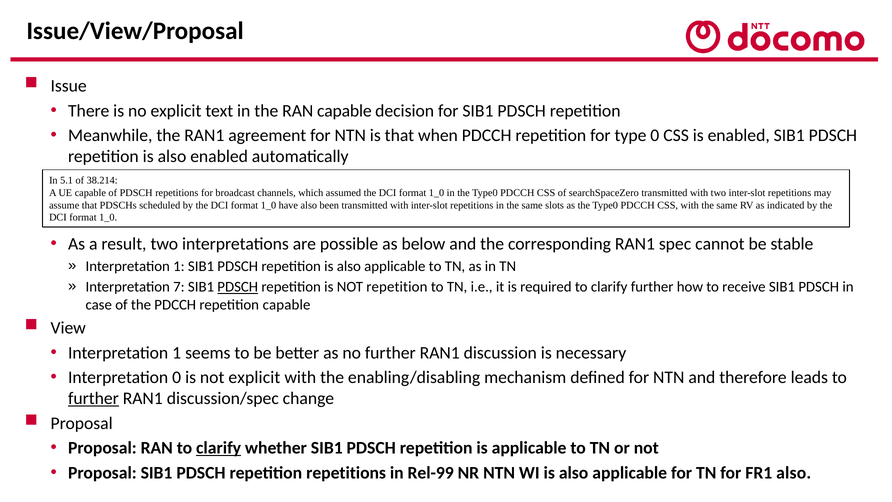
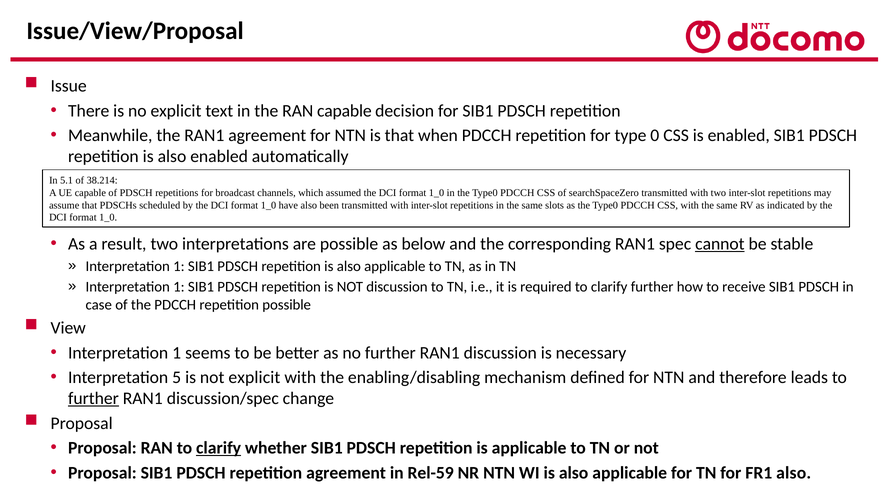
cannot underline: none -> present
7 at (179, 287): 7 -> 1
PDSCH at (238, 287) underline: present -> none
NOT repetition: repetition -> discussion
repetition capable: capable -> possible
Interpretation 0: 0 -> 5
repetition repetitions: repetitions -> agreement
Rel-99: Rel-99 -> Rel-59
